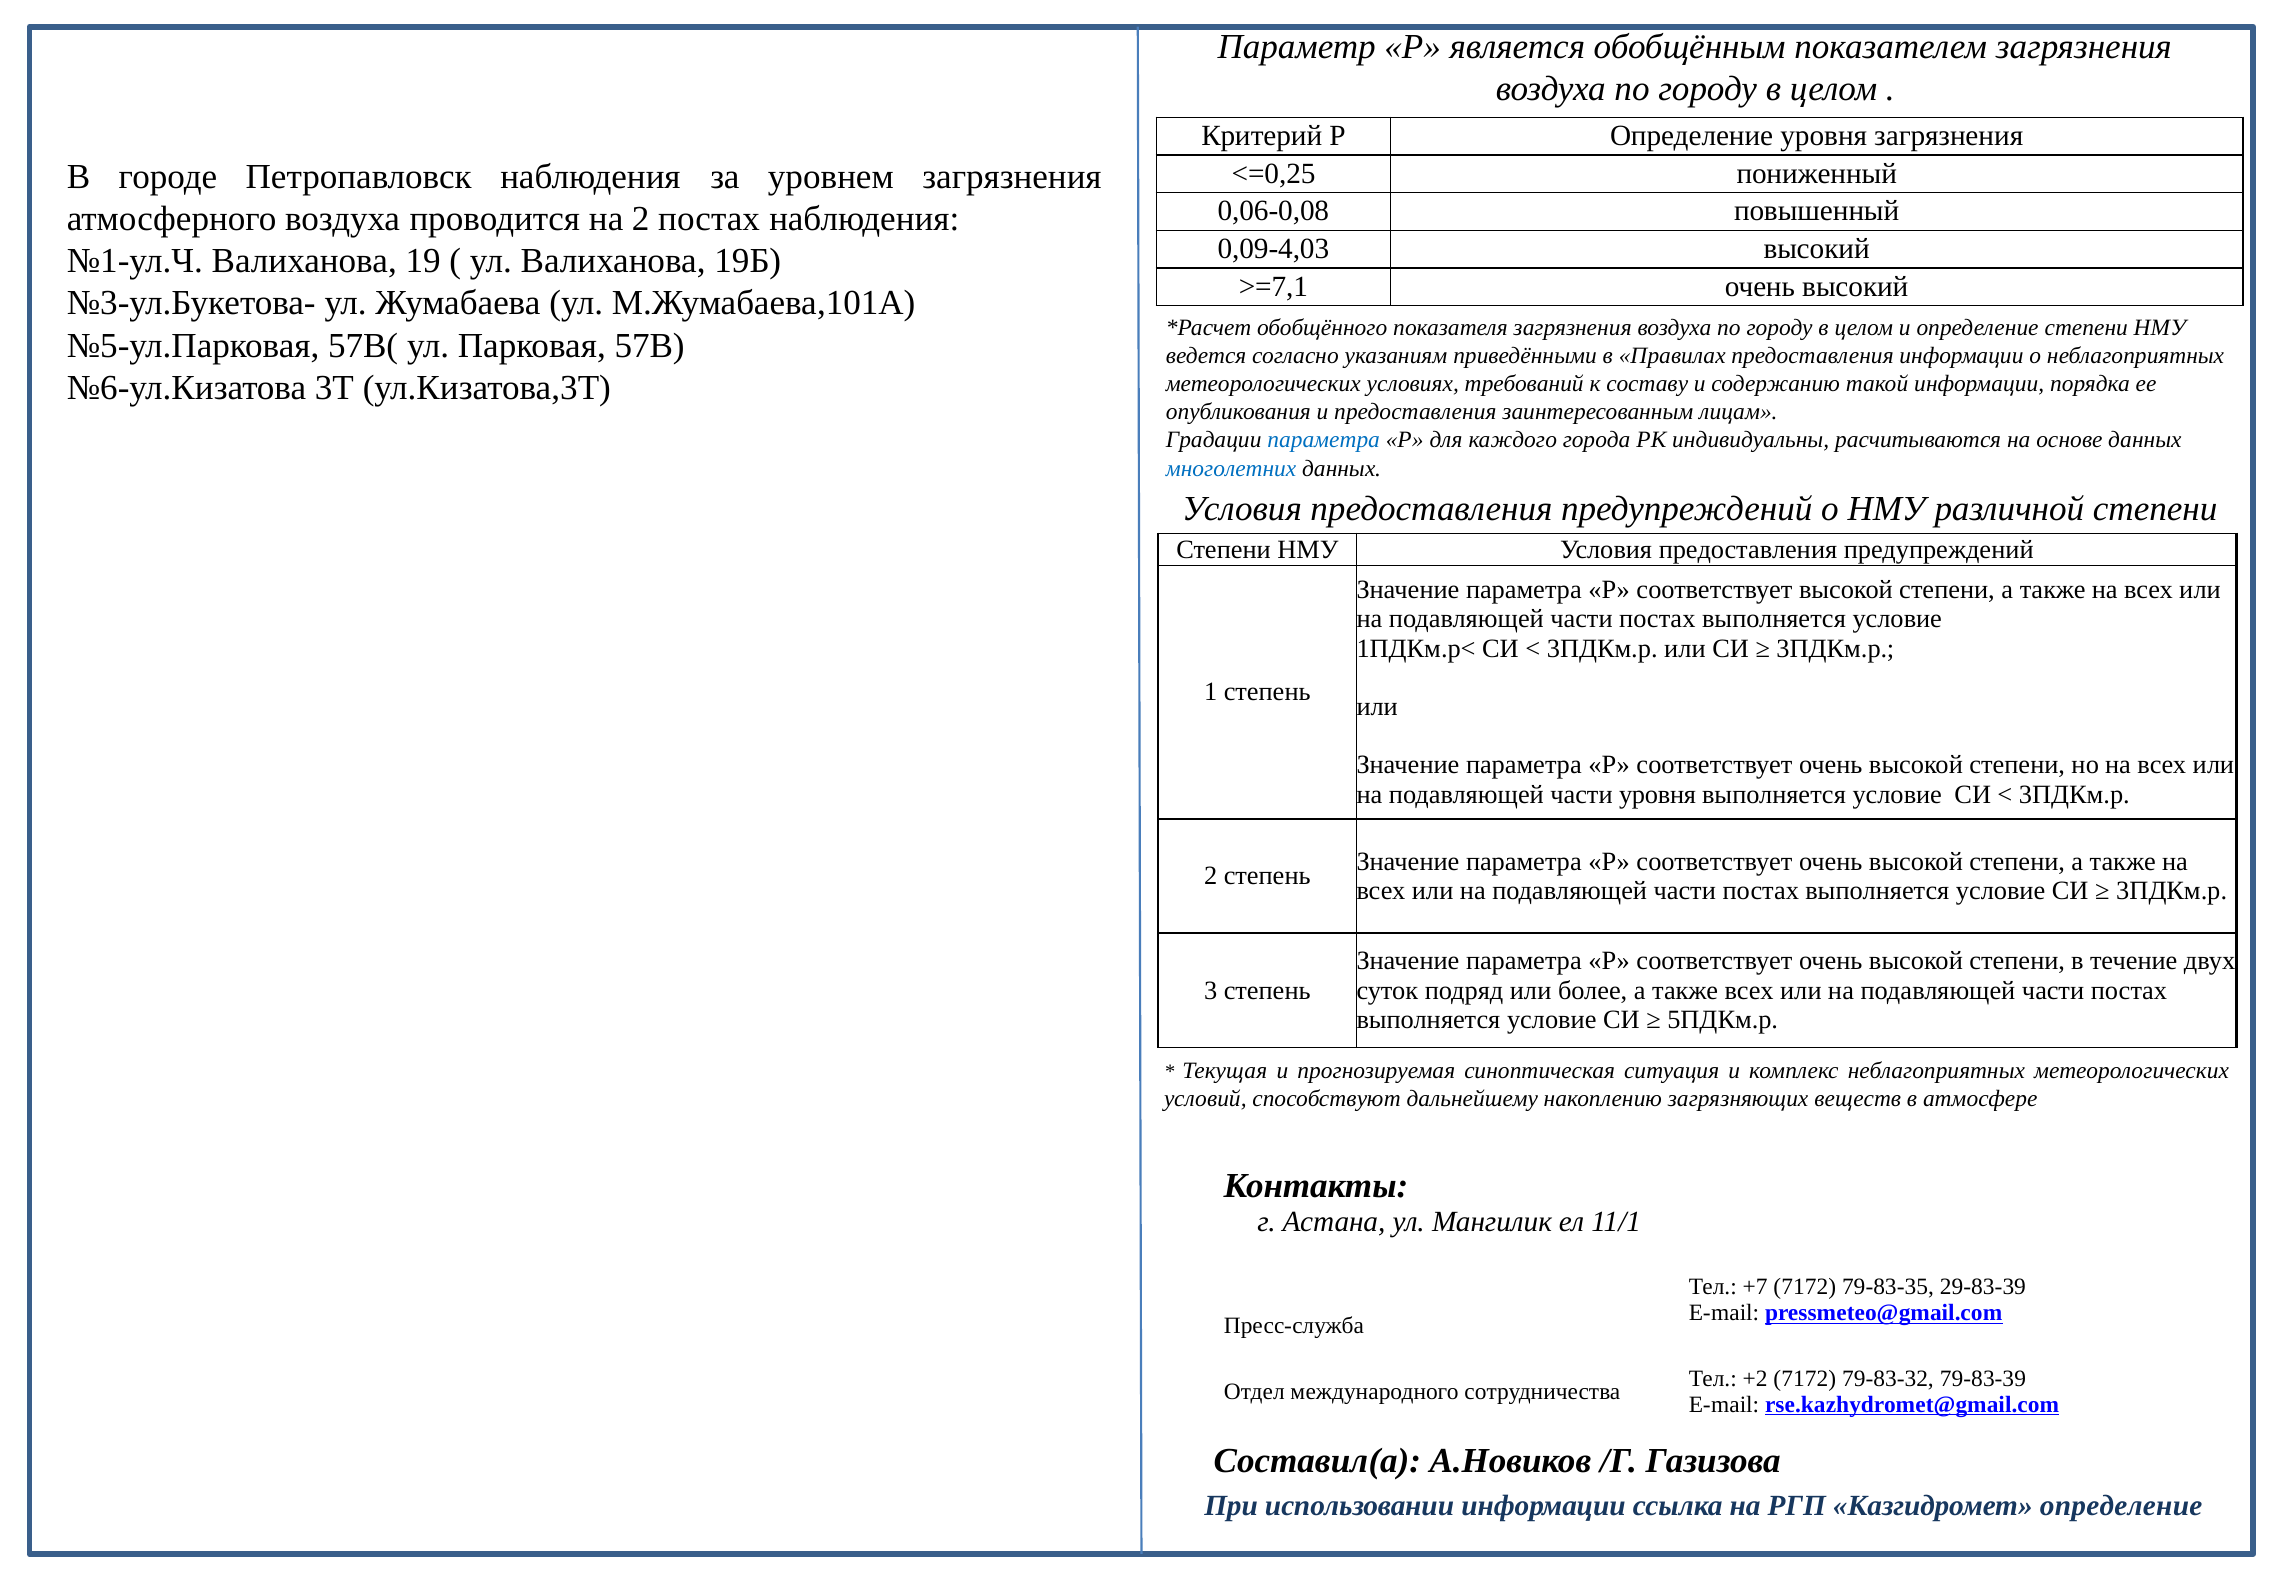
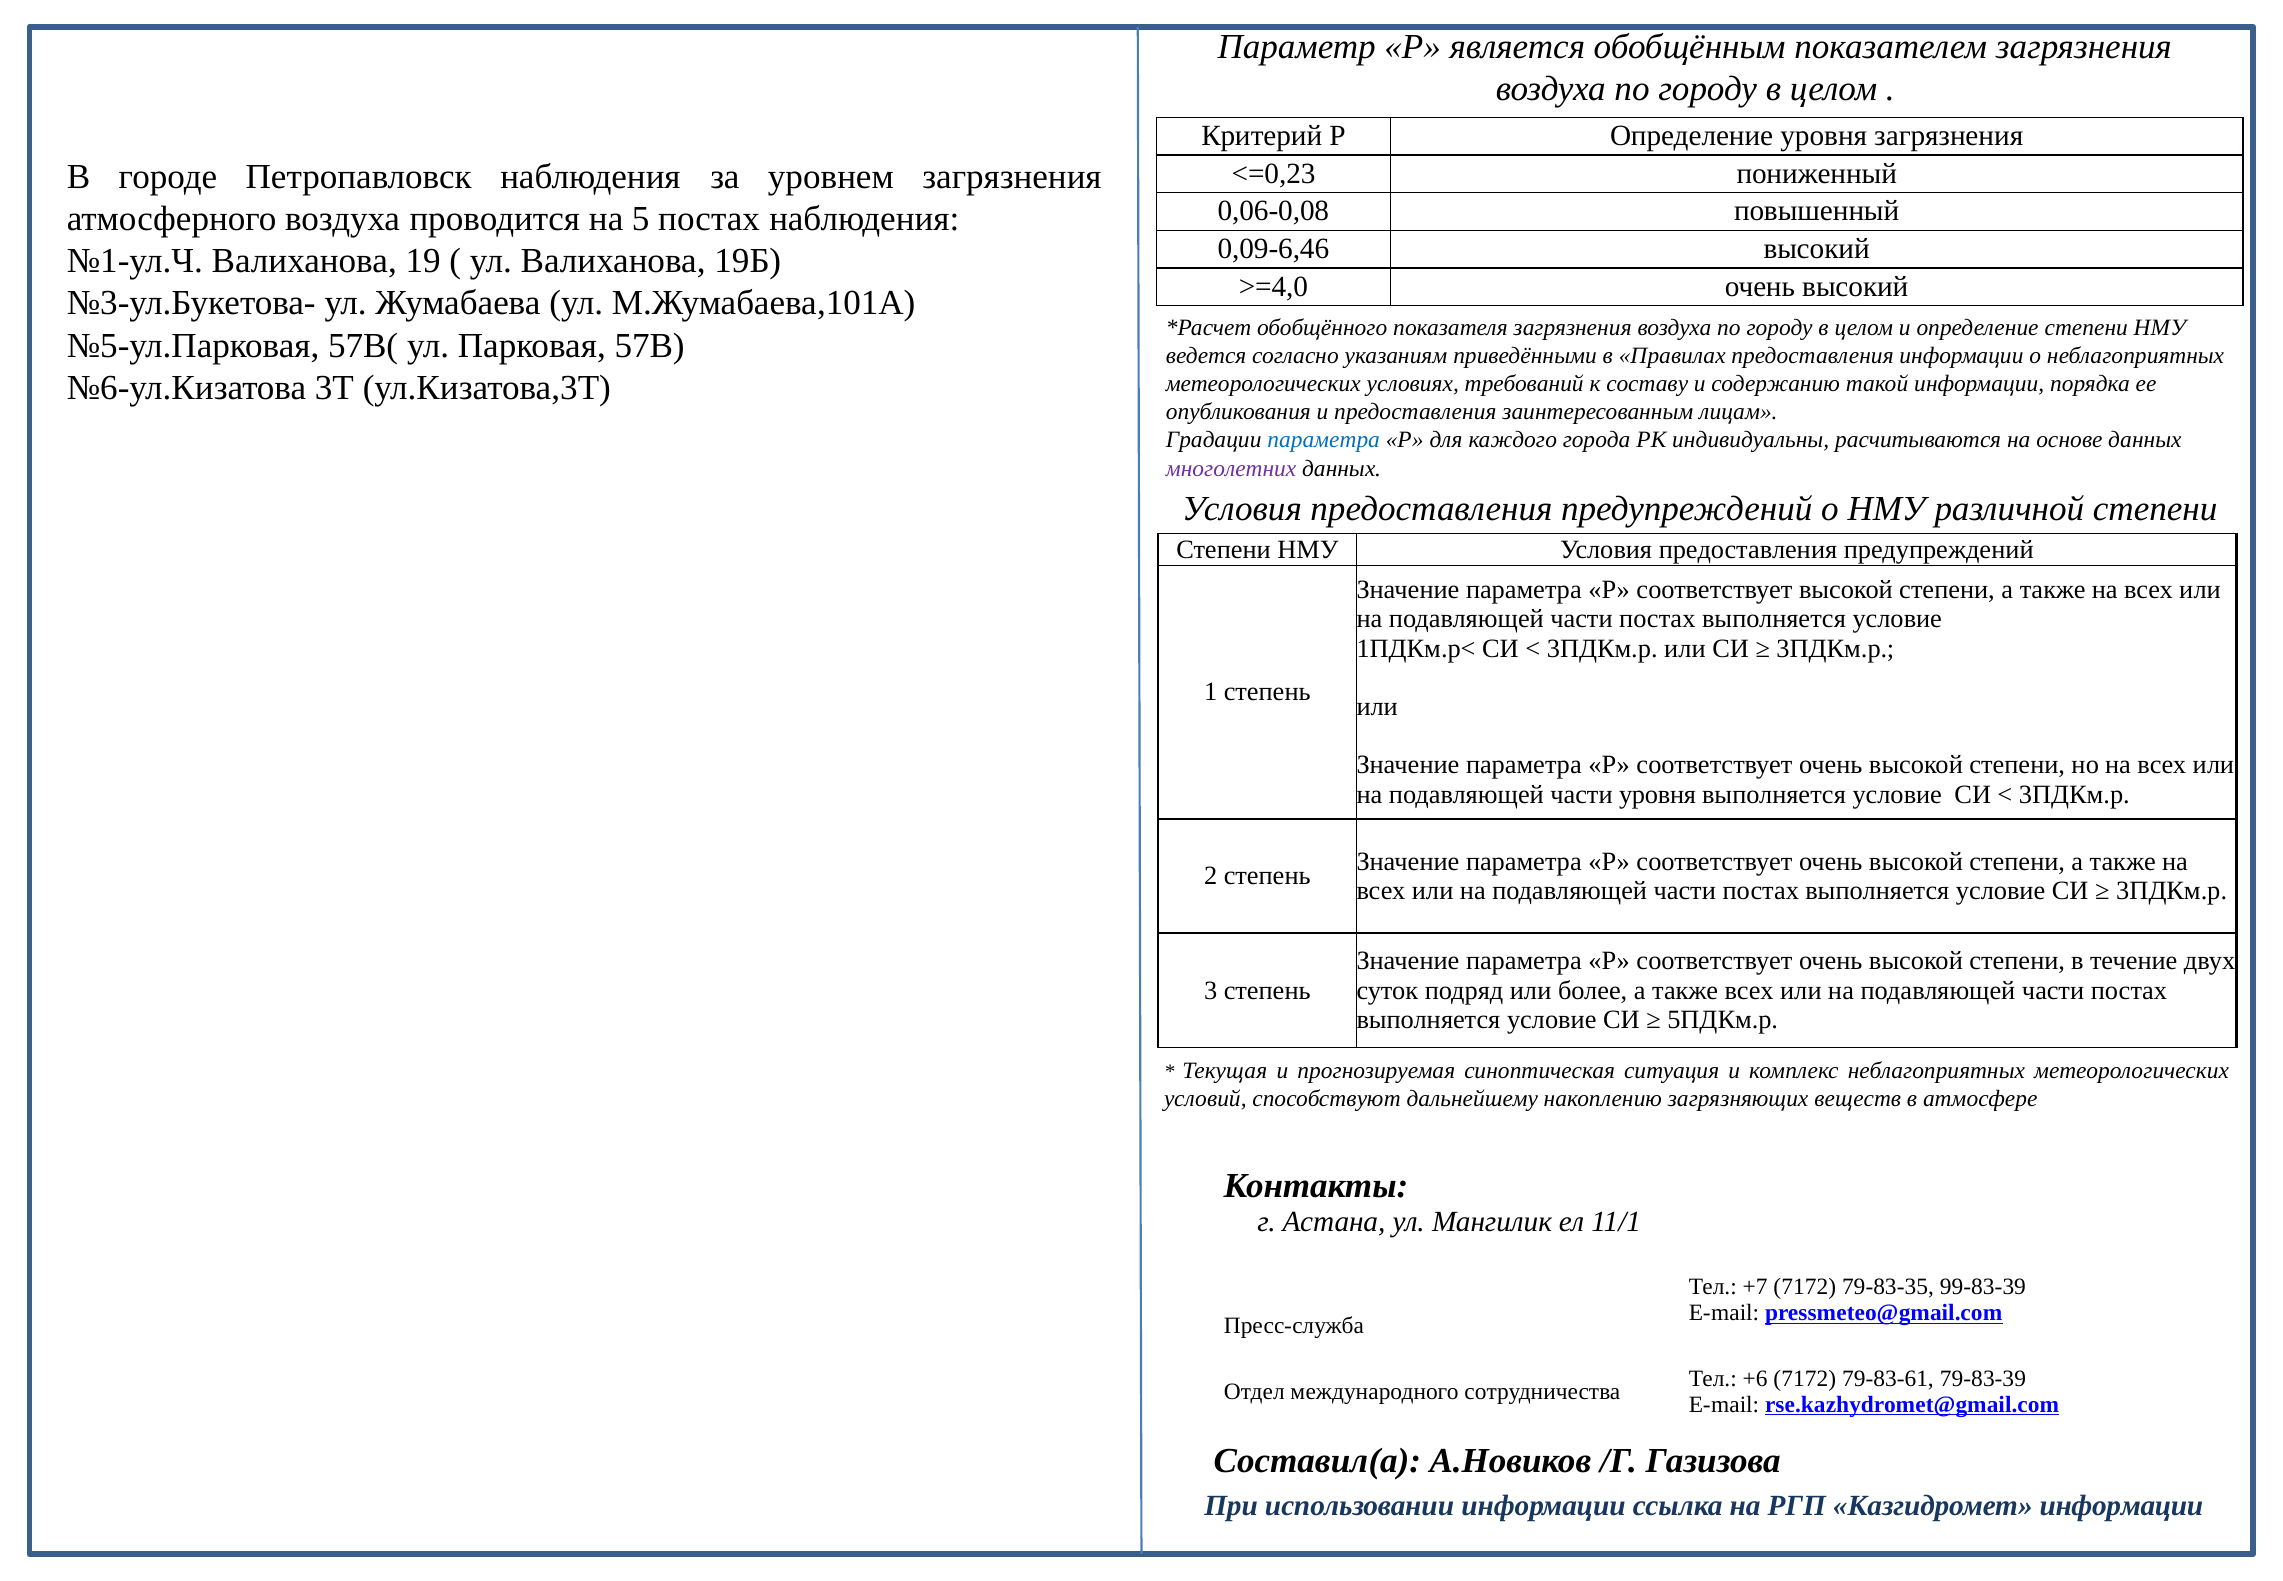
<=0,25: <=0,25 -> <=0,23
на 2: 2 -> 5
0,09-4,03: 0,09-4,03 -> 0,09-6,46
>=7,1: >=7,1 -> >=4,0
многолетних colour: blue -> purple
29-83-39: 29-83-39 -> 99-83-39
+2: +2 -> +6
79-83-32: 79-83-32 -> 79-83-61
Казгидромет определение: определение -> информации
